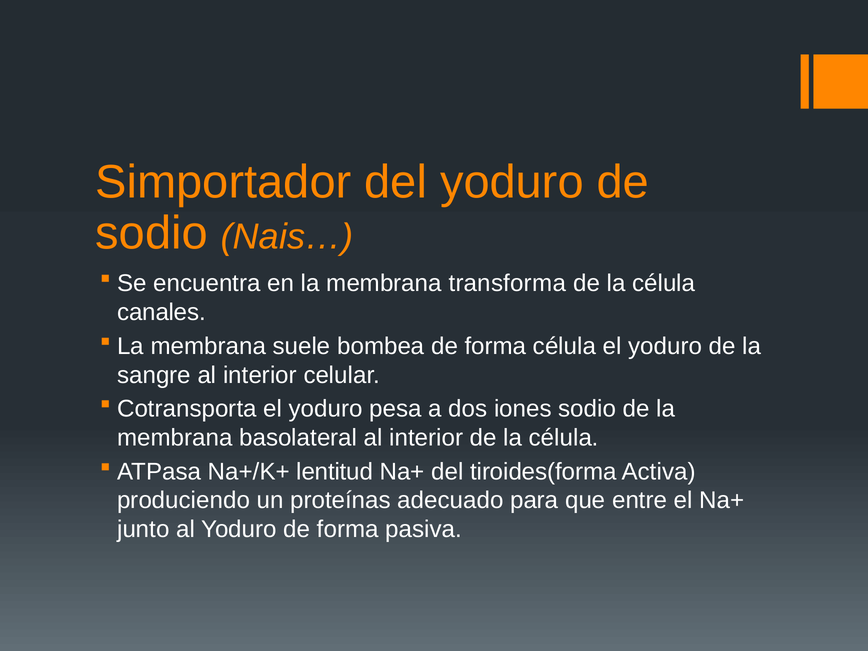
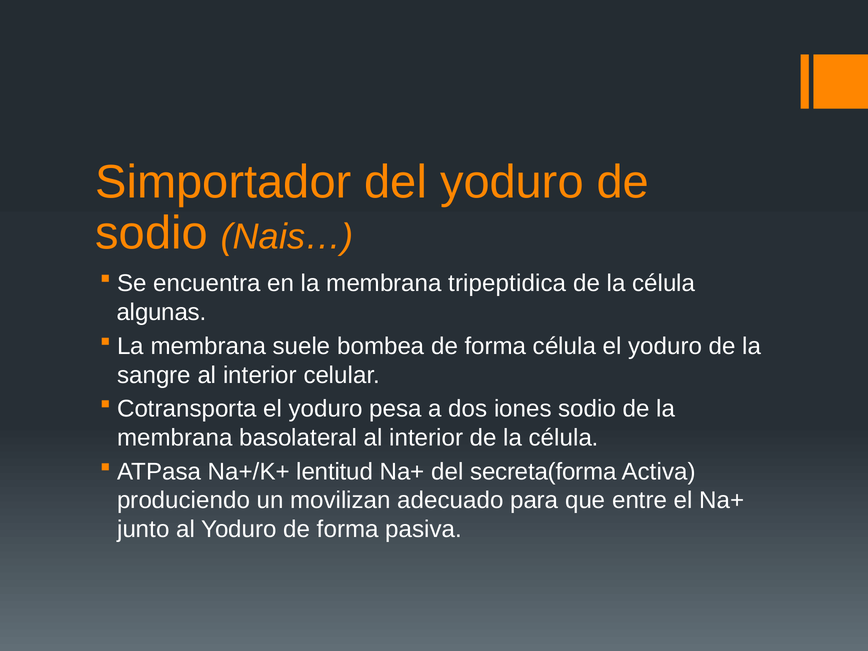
transforma: transforma -> tripeptidica
canales: canales -> algunas
tiroides(forma: tiroides(forma -> secreta(forma
proteínas: proteínas -> movilizan
